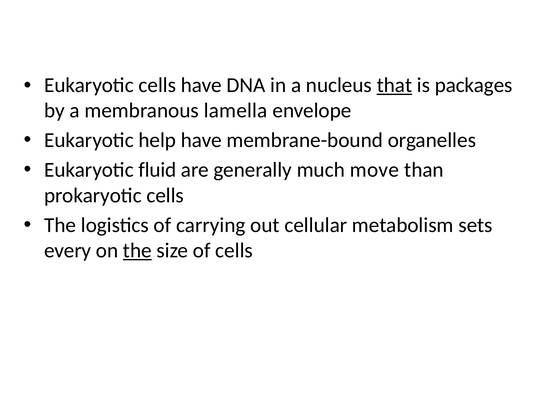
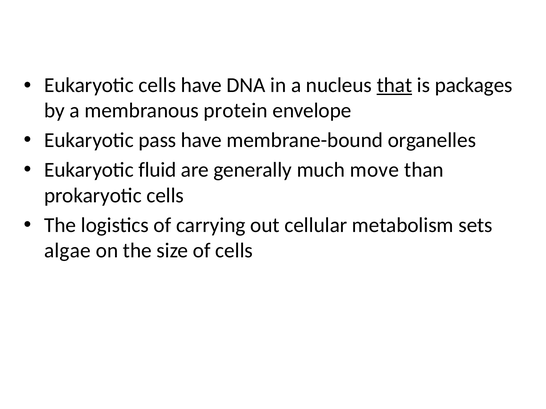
lamella: lamella -> protein
help: help -> pass
every: every -> algae
the at (137, 251) underline: present -> none
